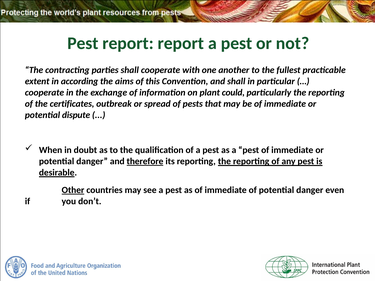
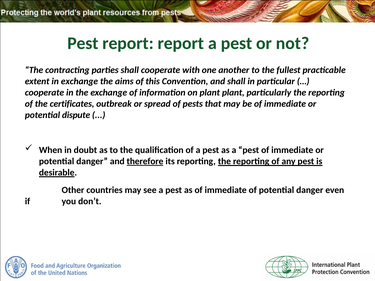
in according: according -> exchange
plant could: could -> plant
Other underline: present -> none
